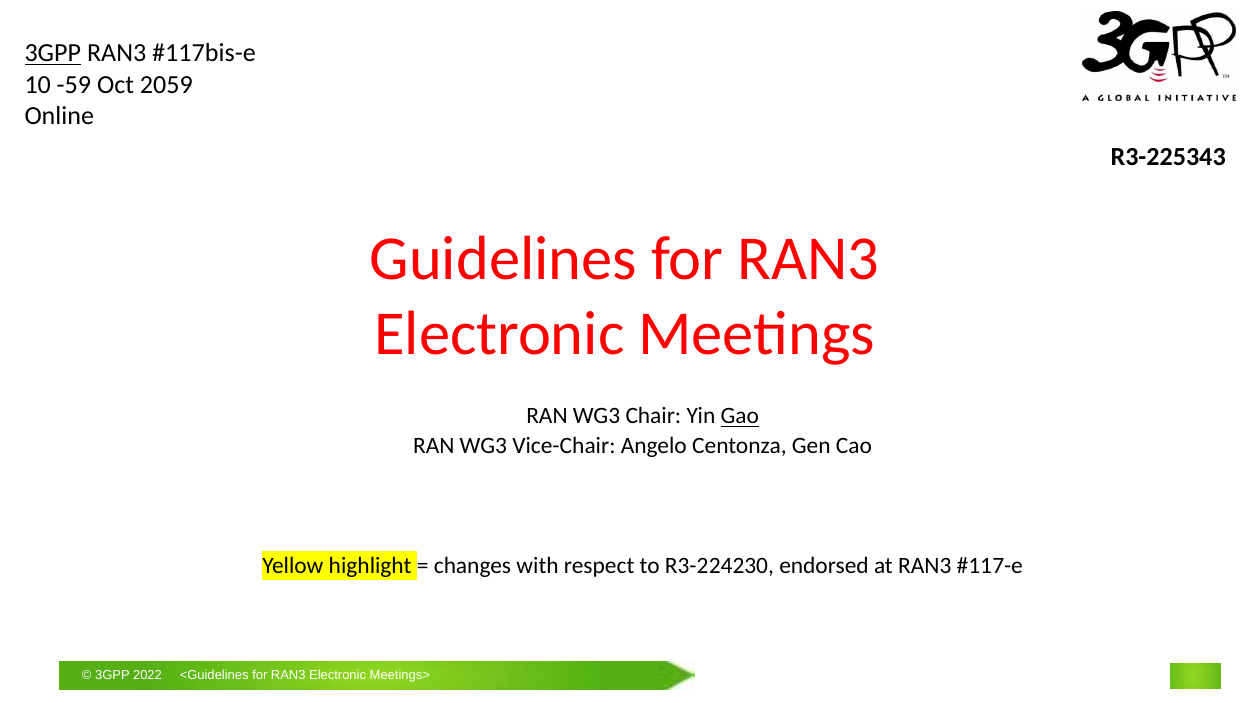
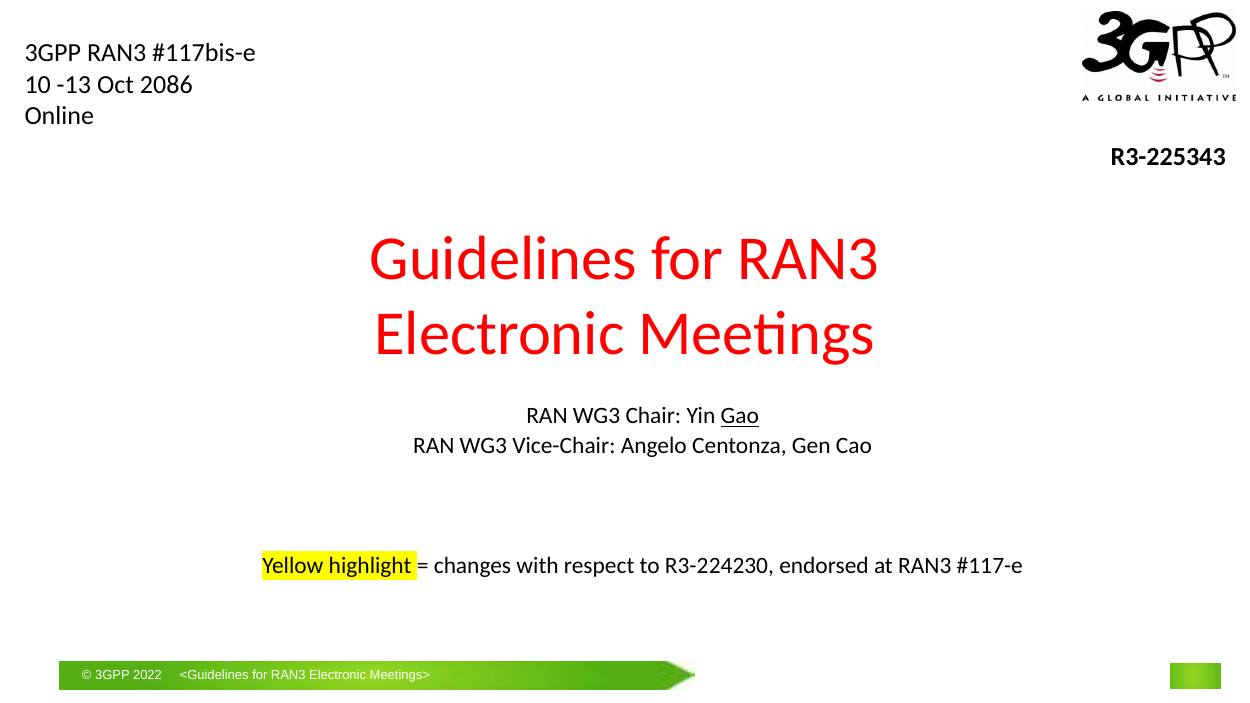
3GPP at (53, 53) underline: present -> none
-59: -59 -> -13
2059: 2059 -> 2086
